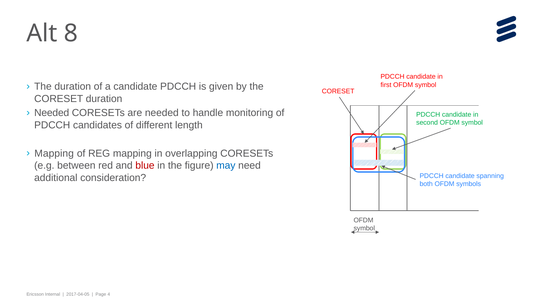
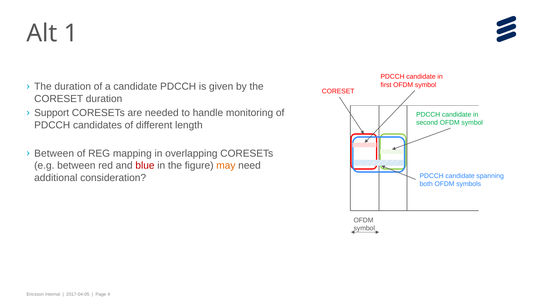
8: 8 -> 1
Needed at (52, 113): Needed -> Support
Mapping at (54, 153): Mapping -> Between
may colour: blue -> orange
